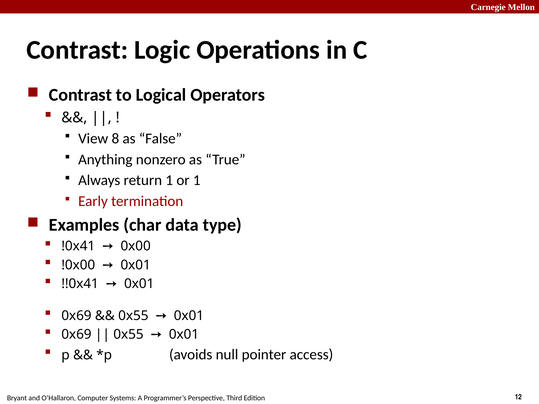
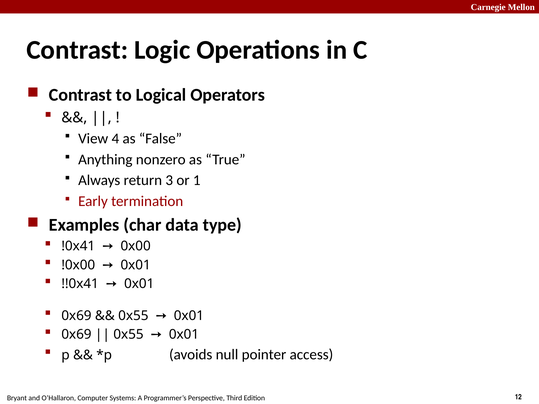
8: 8 -> 4
return 1: 1 -> 3
